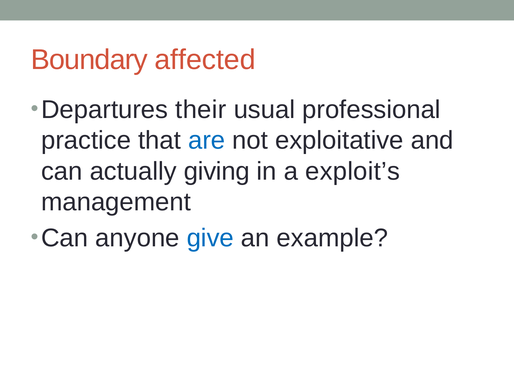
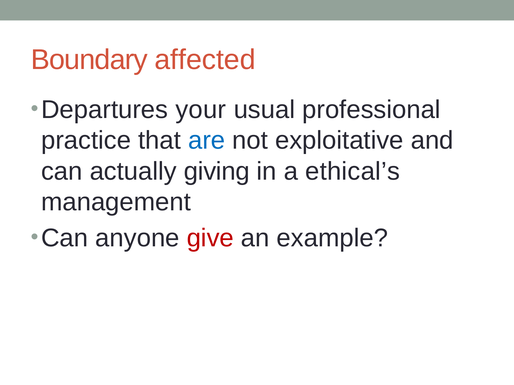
their: their -> your
exploit’s: exploit’s -> ethical’s
give colour: blue -> red
